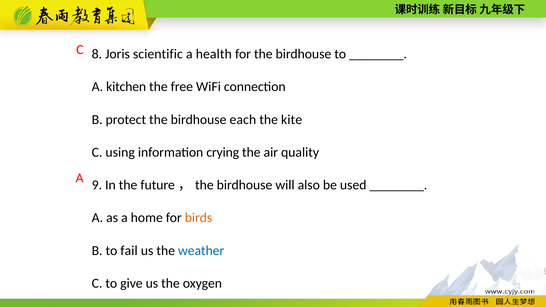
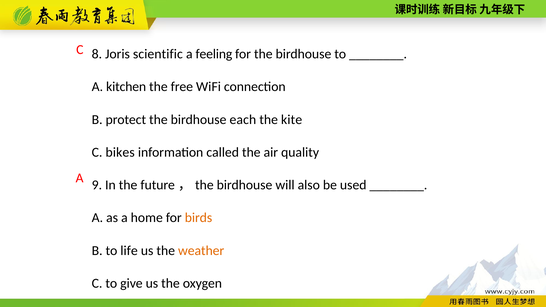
health: health -> feeling
using: using -> bikes
crying: crying -> called
fail: fail -> life
weather colour: blue -> orange
